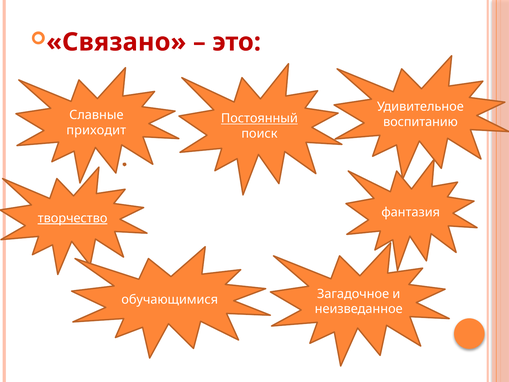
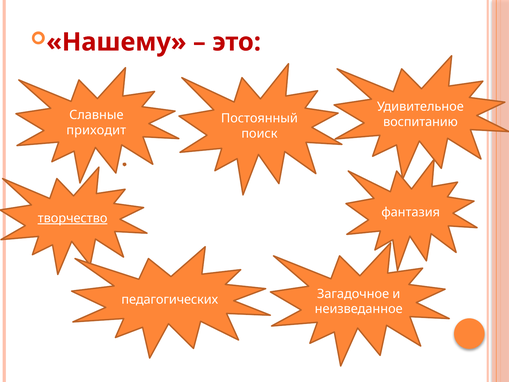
Связано: Связано -> Нашему
Постоянный underline: present -> none
обучающимися: обучающимися -> педагогических
